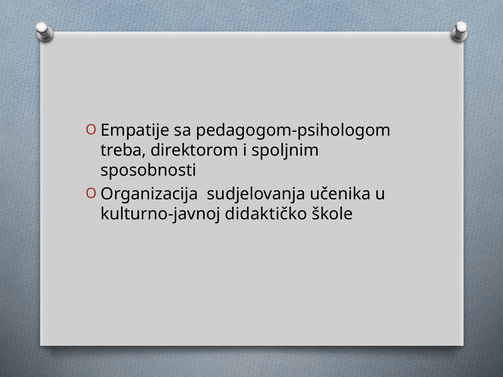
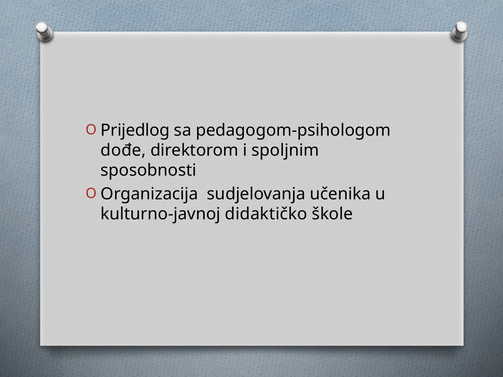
Empatije: Empatije -> Prijedlog
treba: treba -> dođe
